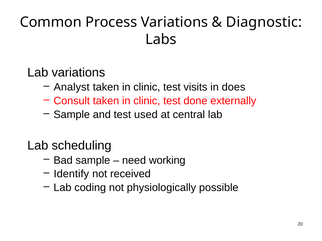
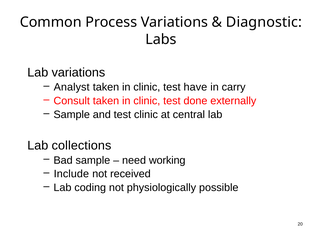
visits: visits -> have
does: does -> carry
test used: used -> clinic
scheduling: scheduling -> collections
Identify: Identify -> Include
